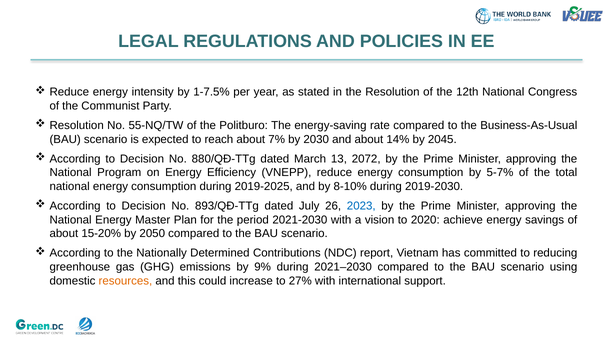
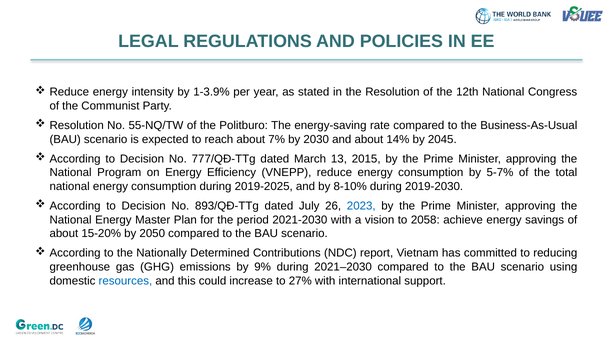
1-7.5%: 1-7.5% -> 1-3.9%
880/QĐ-TTg: 880/QĐ-TTg -> 777/QĐ-TTg
2072: 2072 -> 2015
2020: 2020 -> 2058
resources colour: orange -> blue
